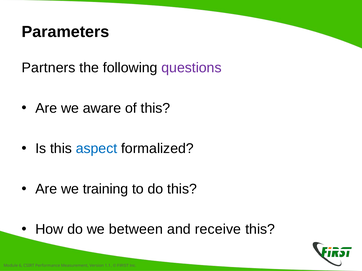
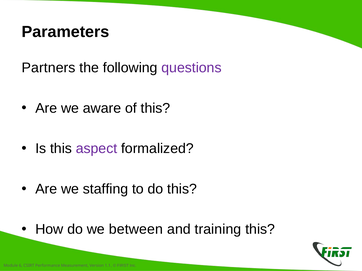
aspect colour: blue -> purple
training: training -> staffing
receive: receive -> training
